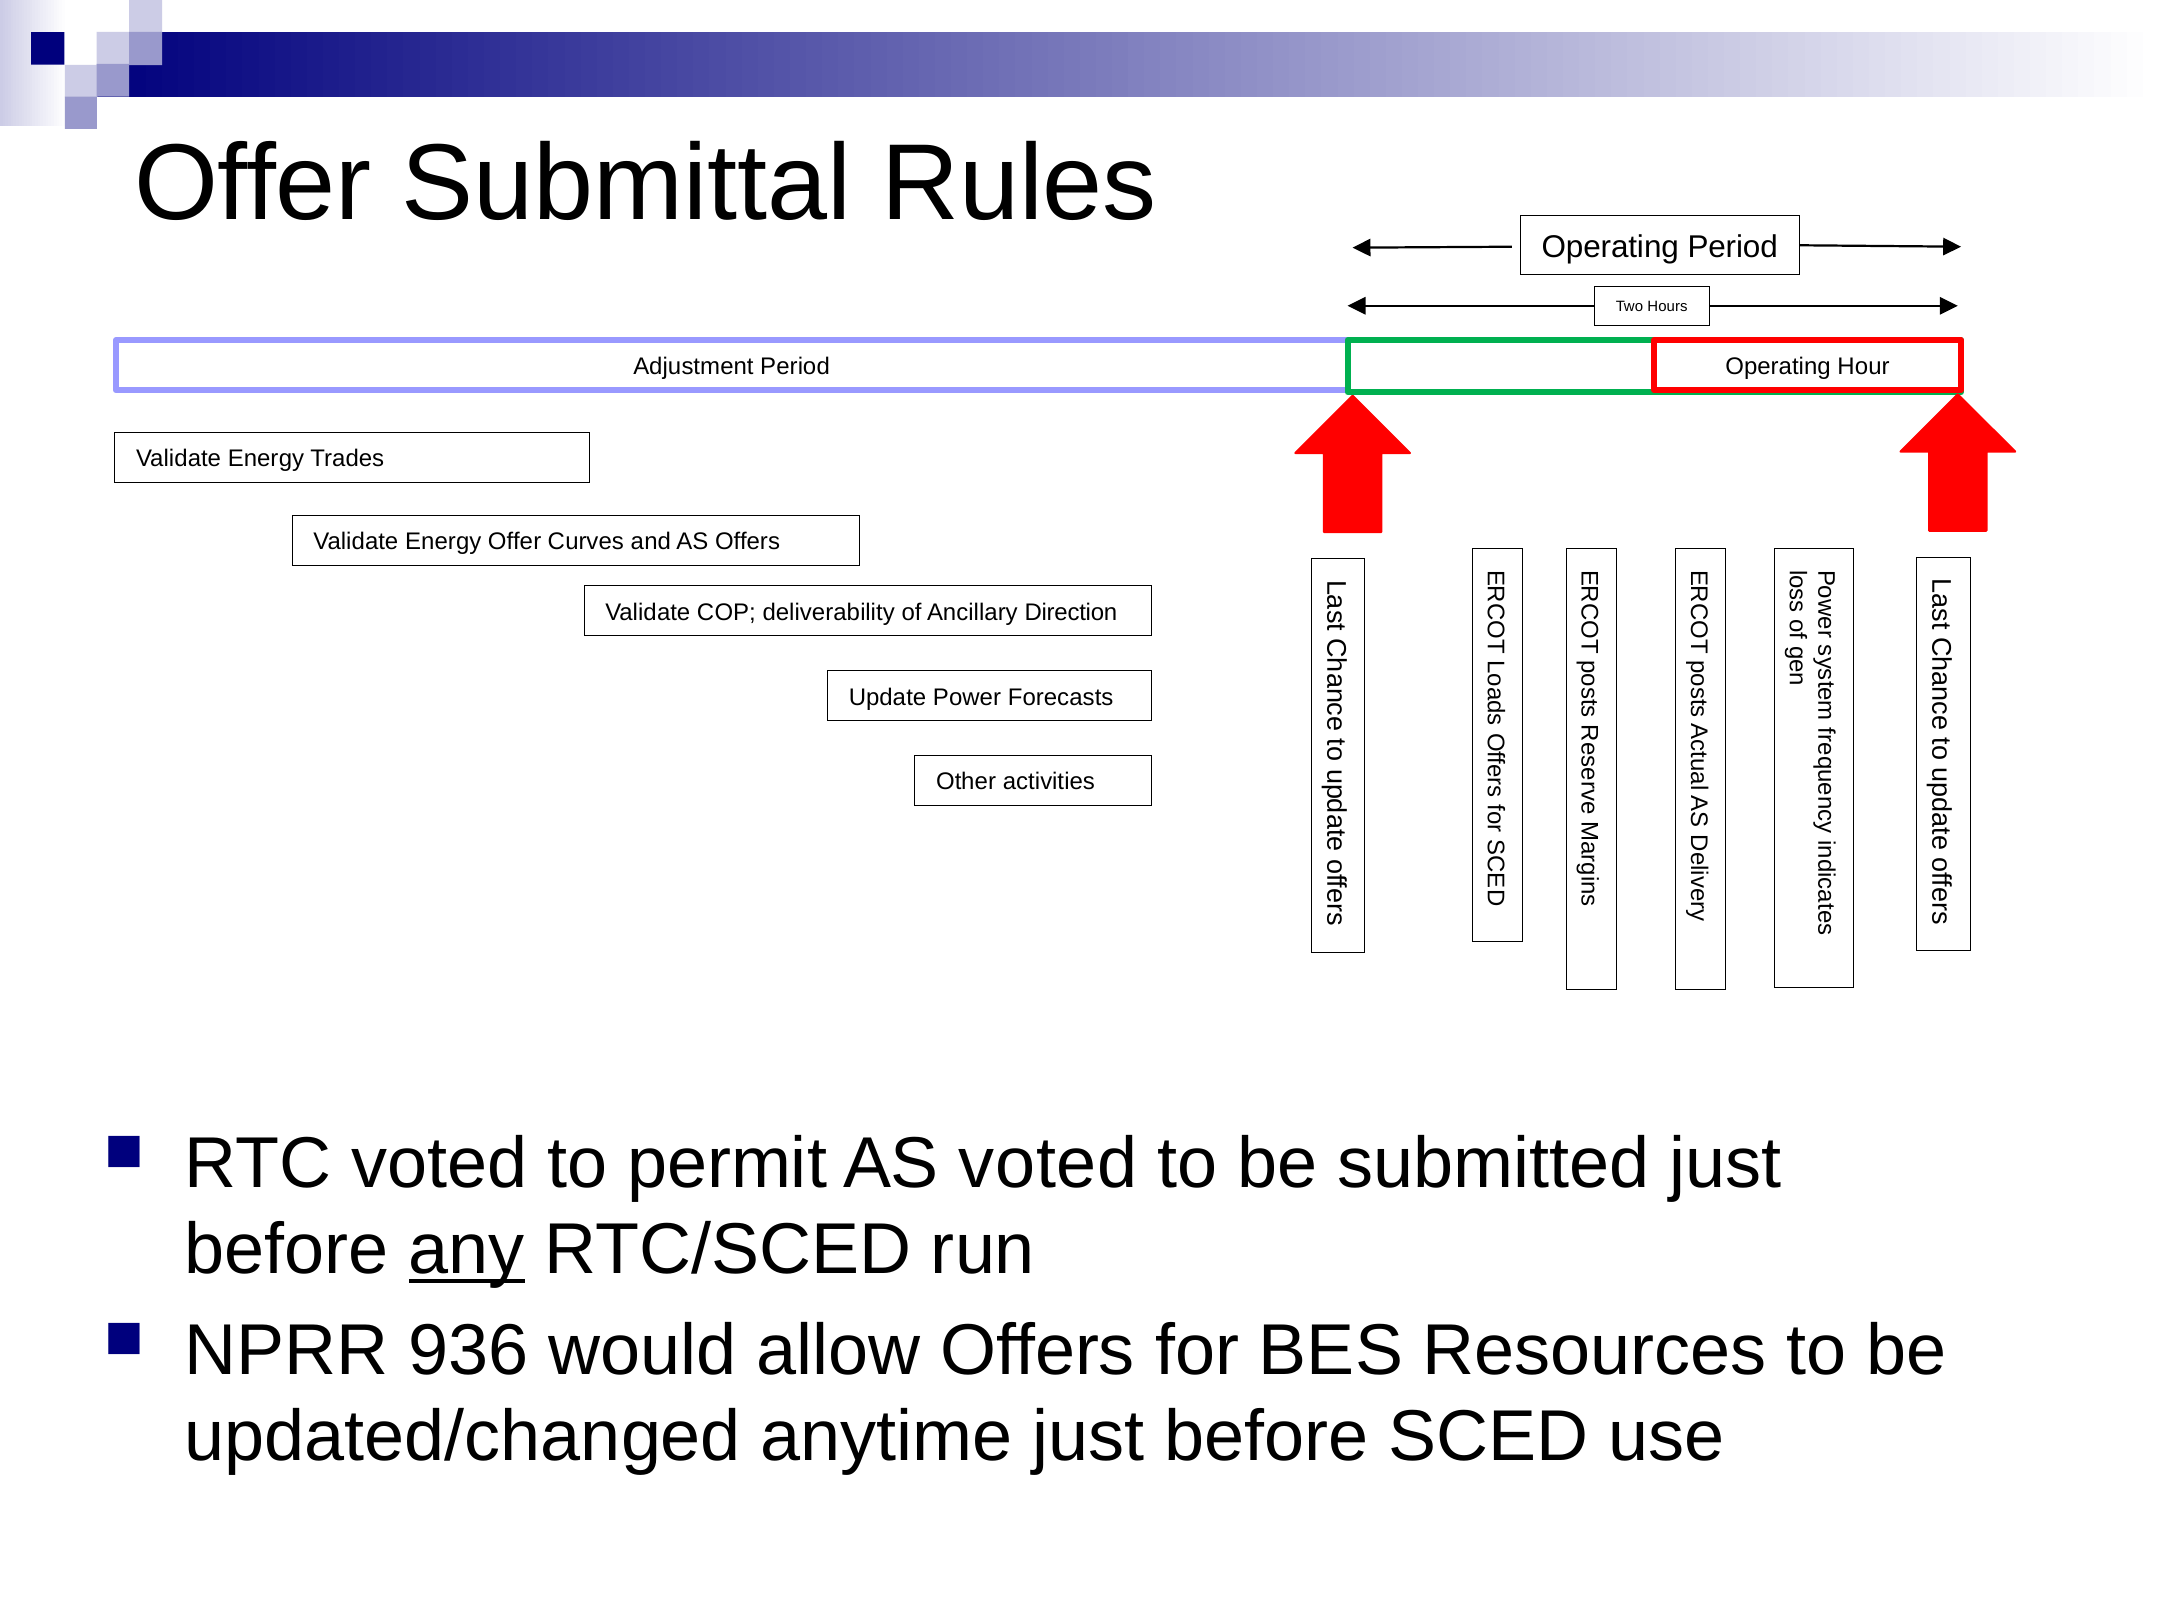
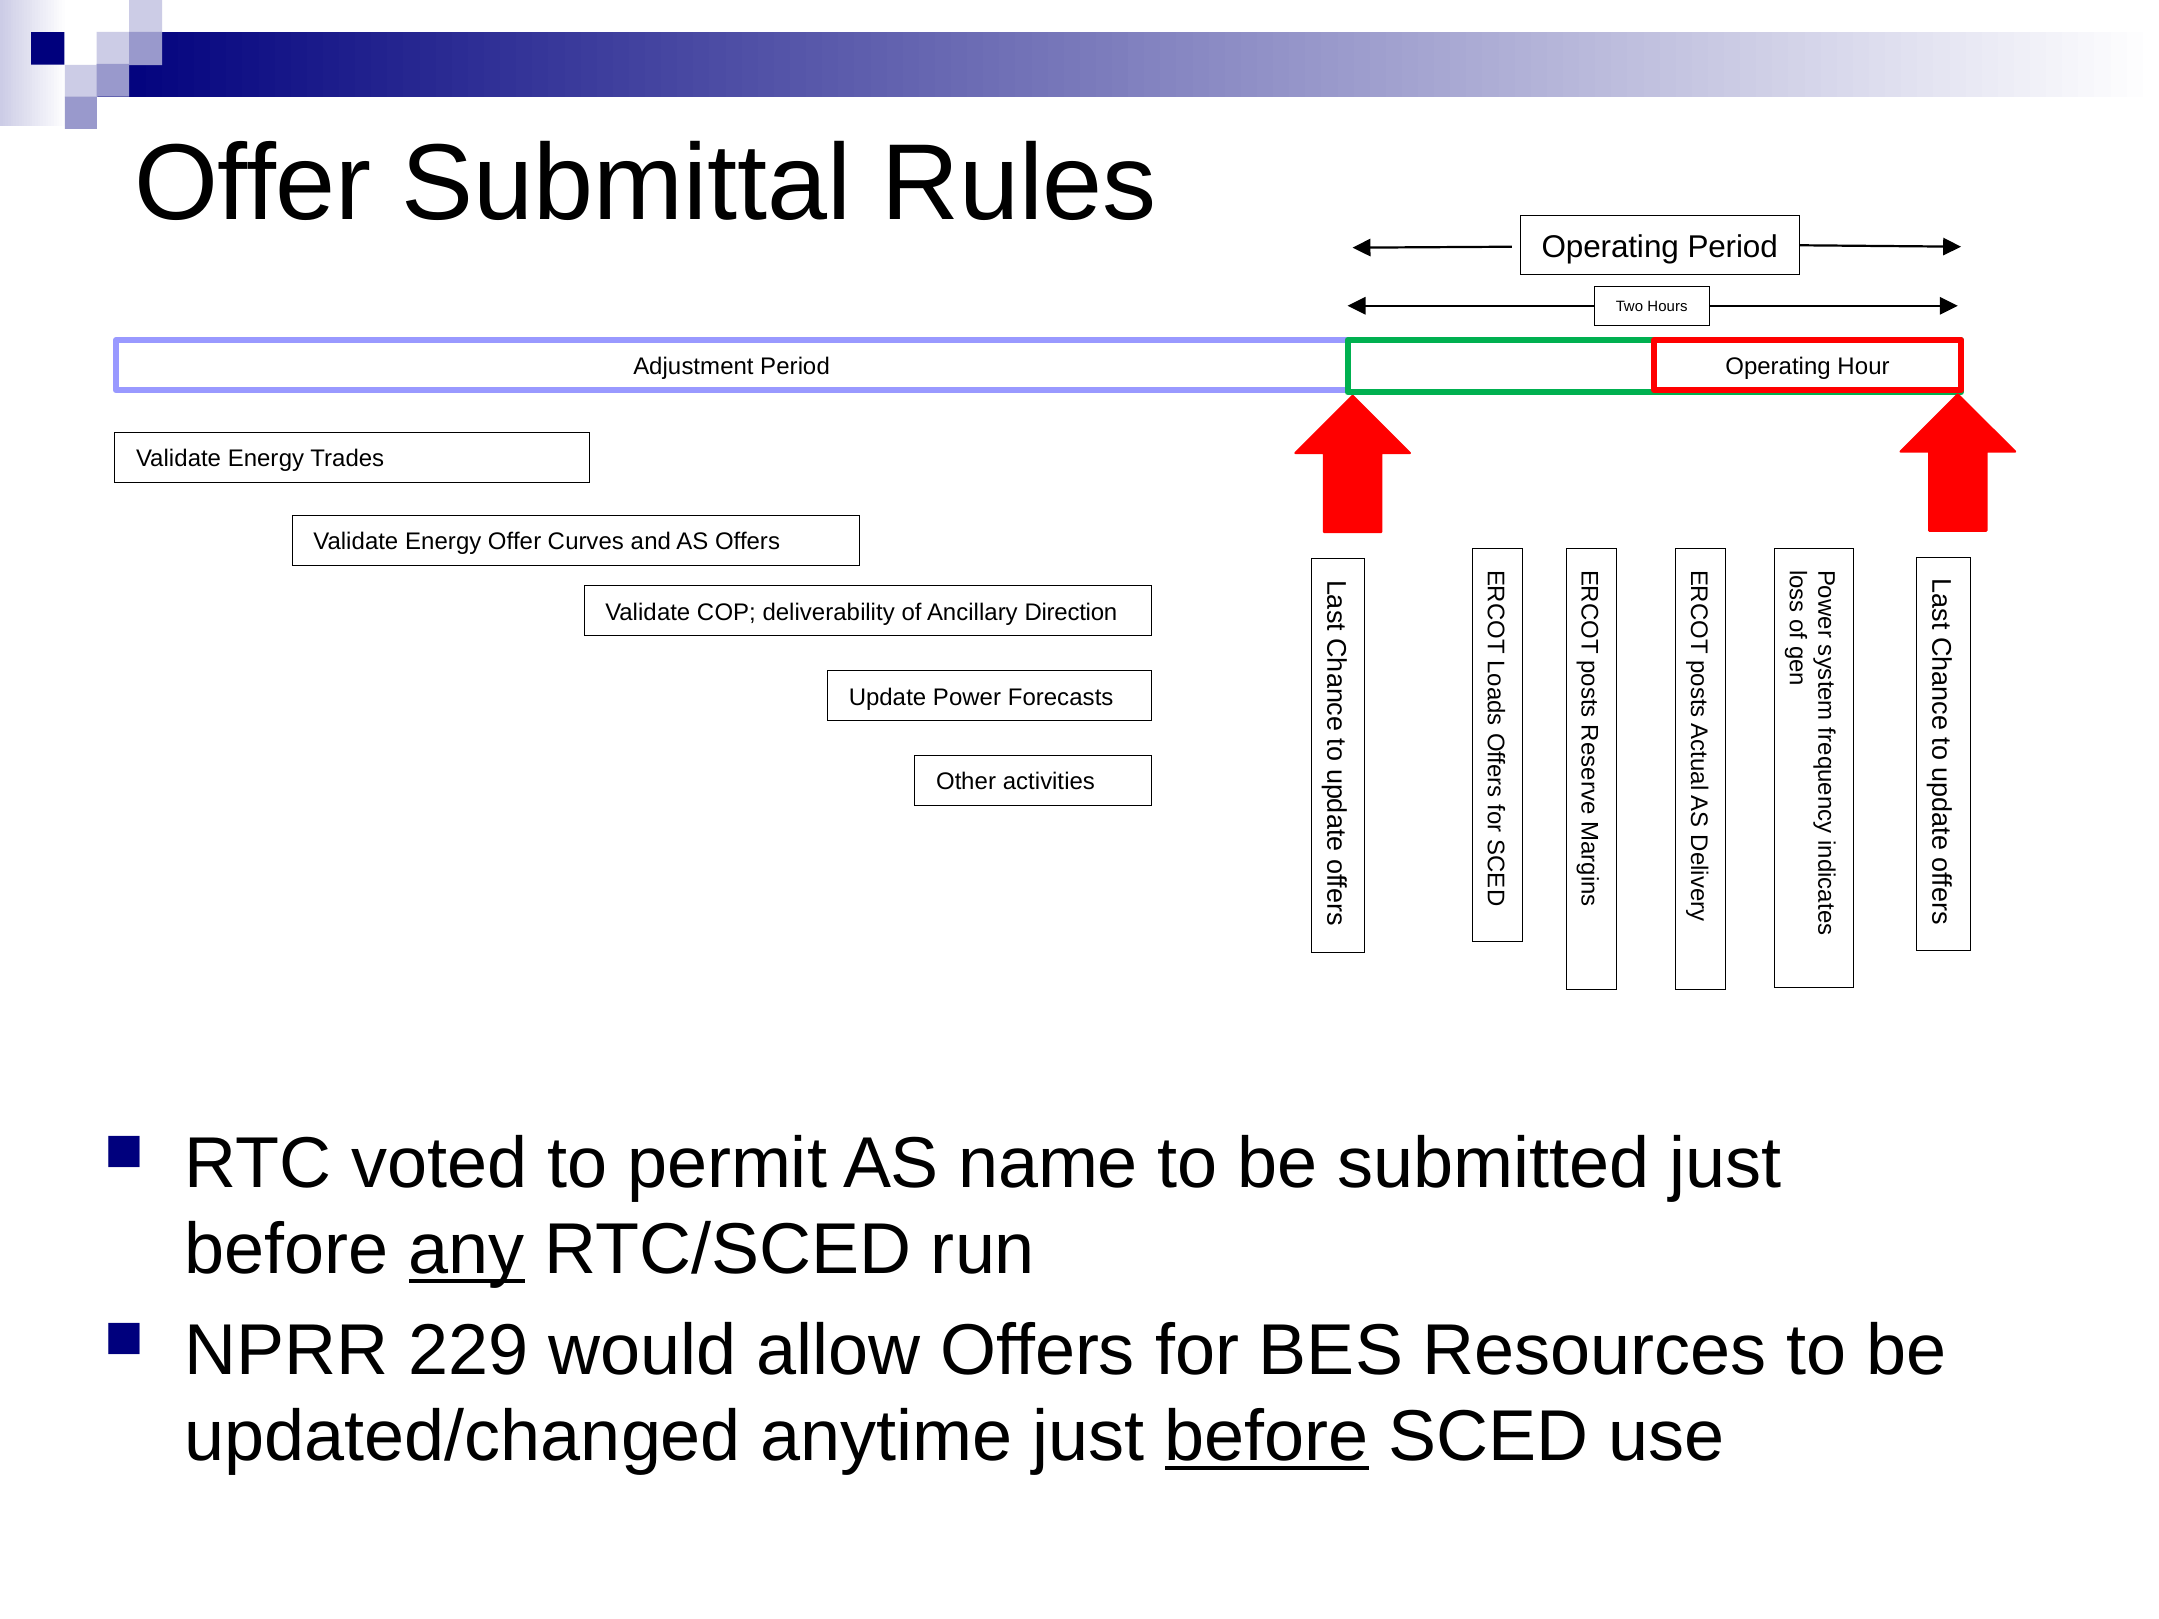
AS voted: voted -> name
936: 936 -> 229
before at (1267, 1437) underline: none -> present
